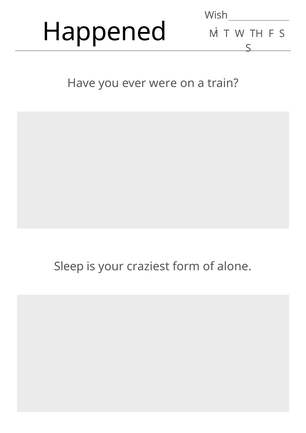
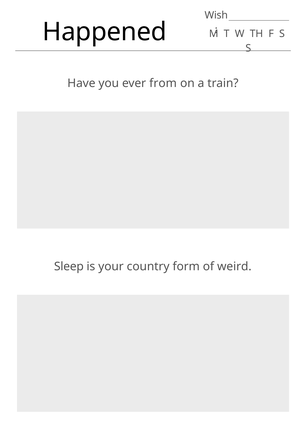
were: were -> from
craziest: craziest -> country
alone: alone -> weird
